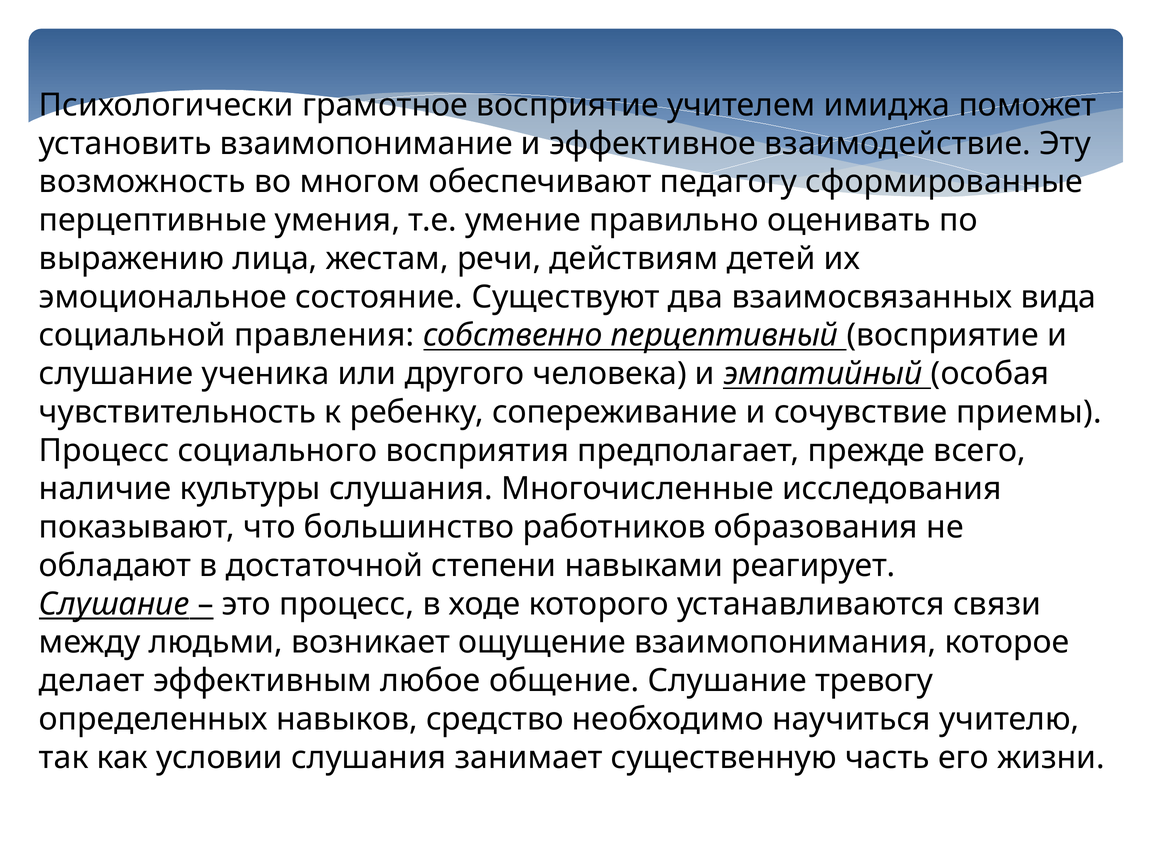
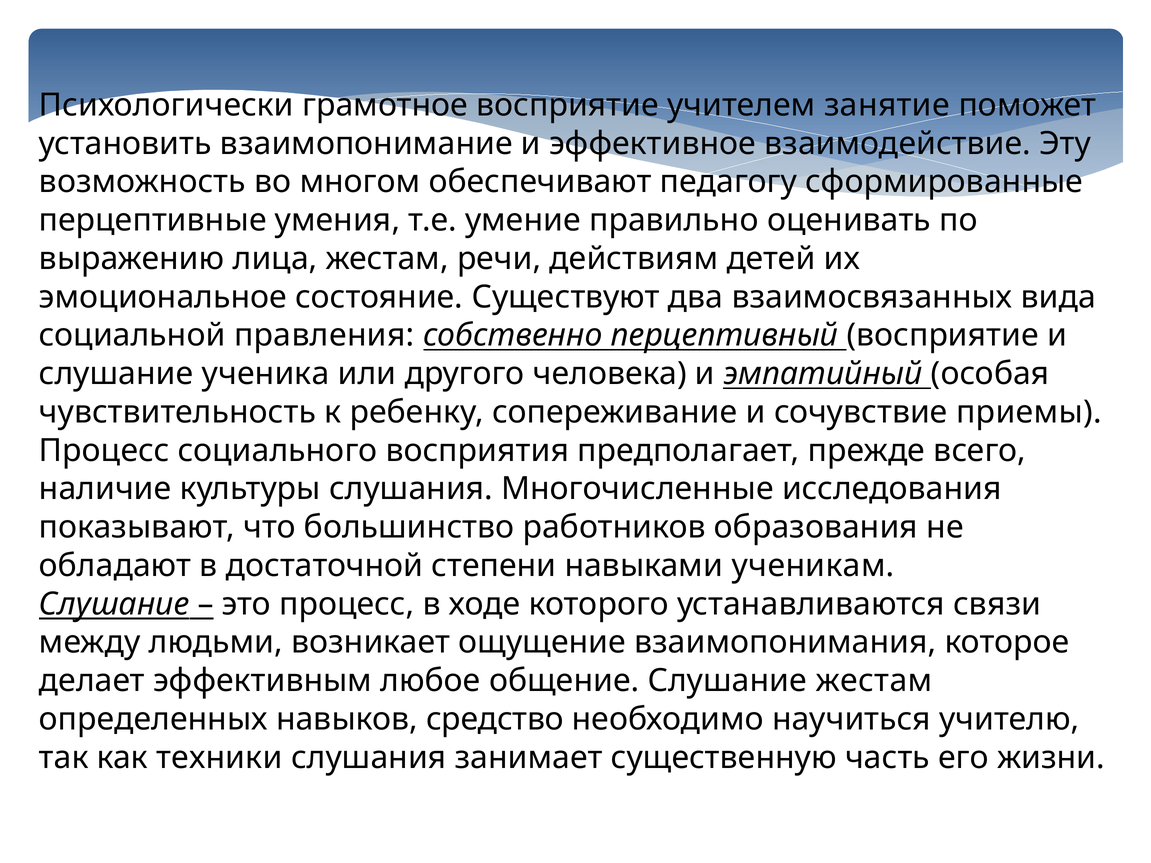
имиджа: имиджа -> занятие
реагирует: реагирует -> ученикам
Слушание тревогу: тревогу -> жестам
условии: условии -> техники
